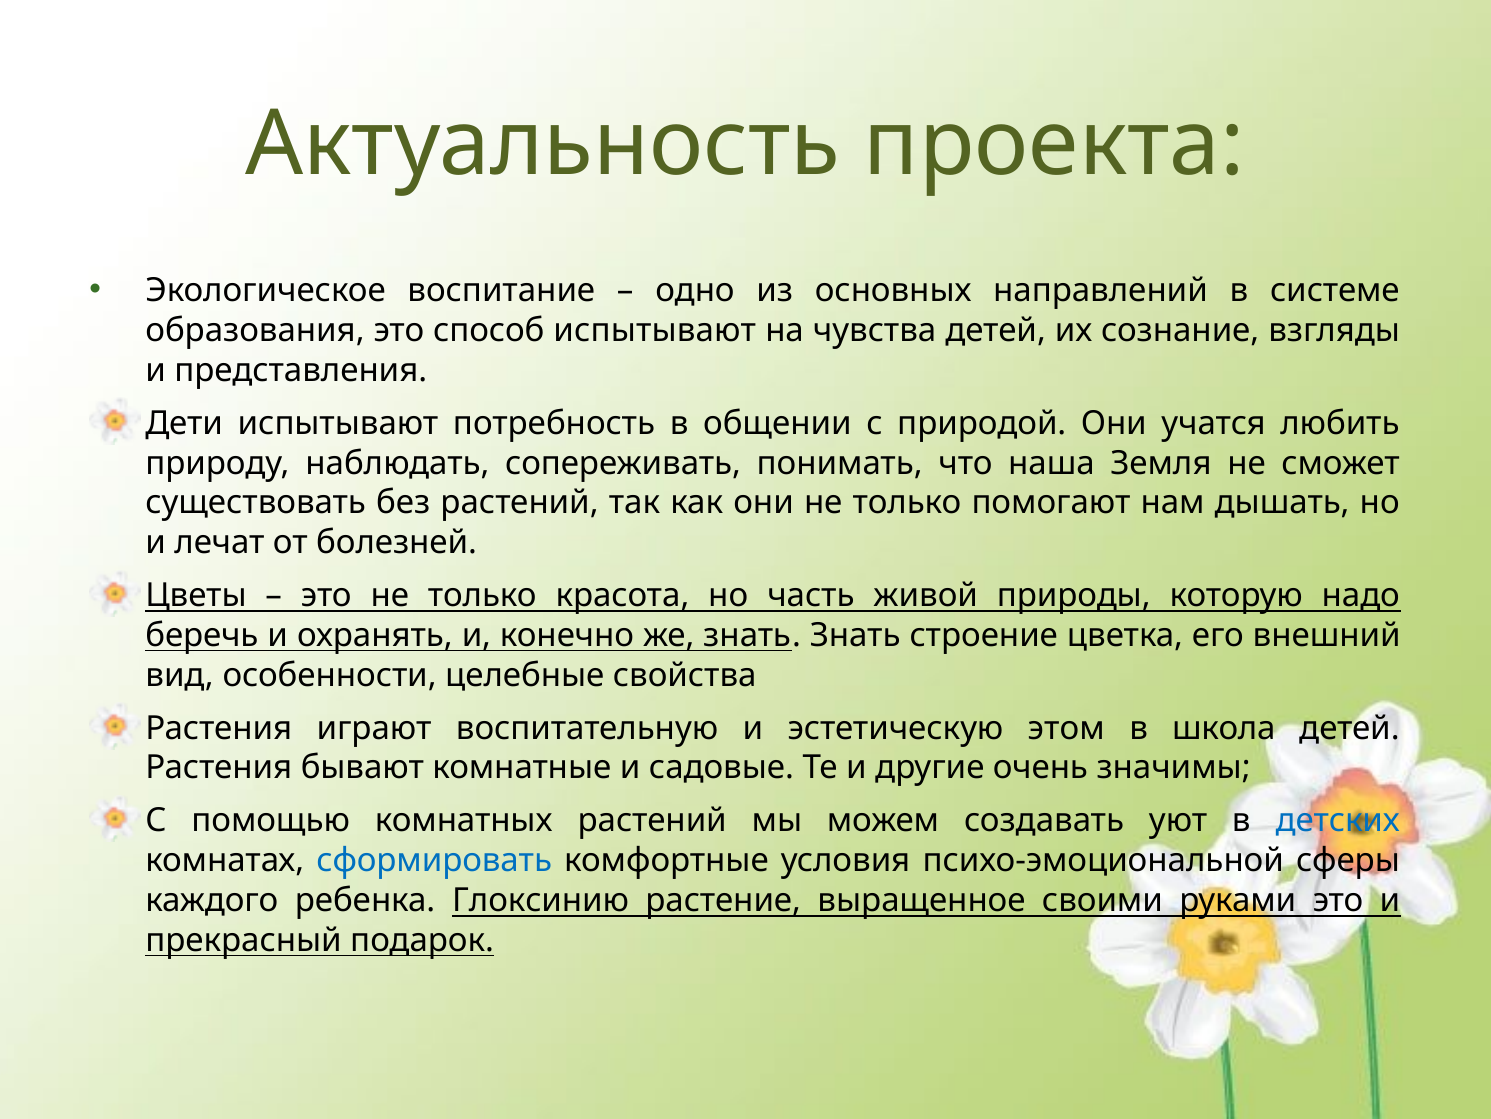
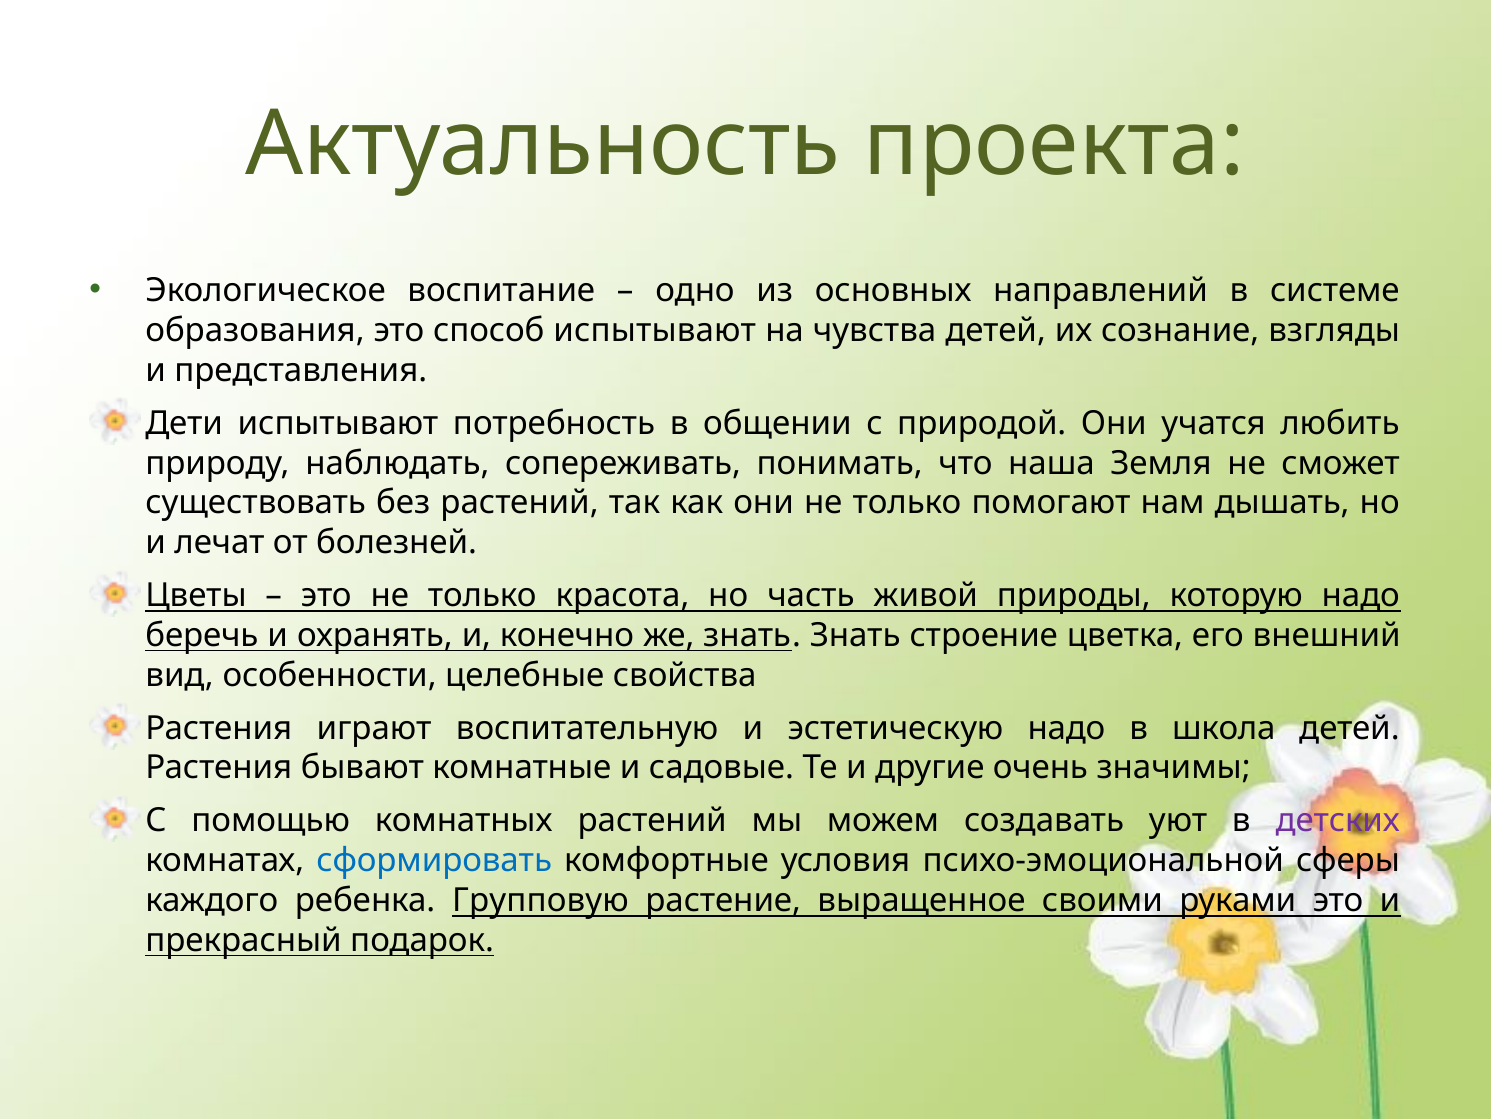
эстетическую этом: этом -> надо
детских colour: blue -> purple
Глоксинию: Глоксинию -> Групповую
